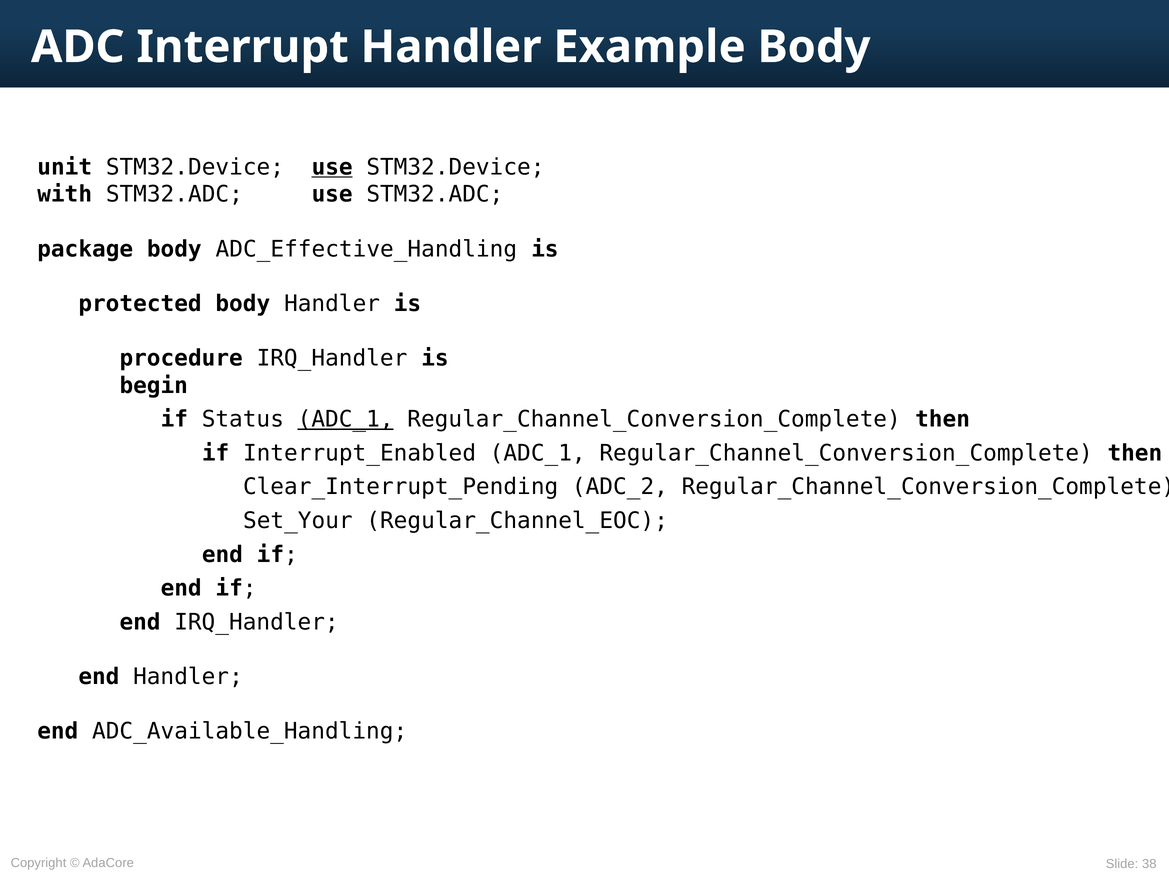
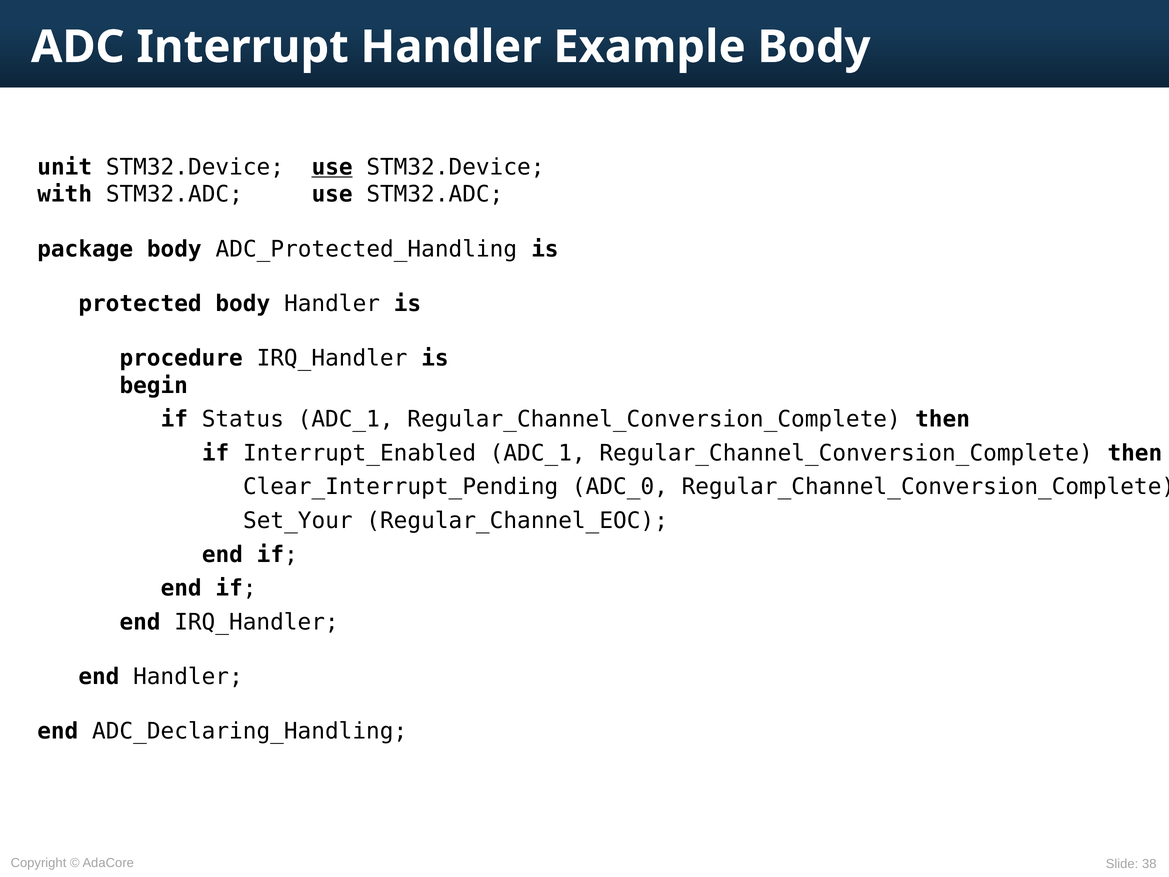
ADC_Effective_Handling: ADC_Effective_Handling -> ADC_Protected_Handling
ADC_1 at (346, 419) underline: present -> none
ADC_2: ADC_2 -> ADC_0
ADC_Available_Handling: ADC_Available_Handling -> ADC_Declaring_Handling
